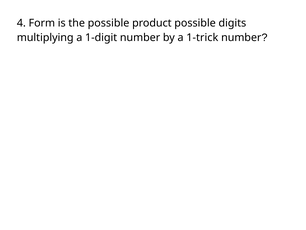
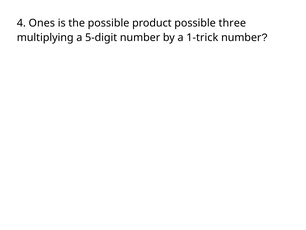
Form: Form -> Ones
digits: digits -> three
1-digit: 1-digit -> 5-digit
